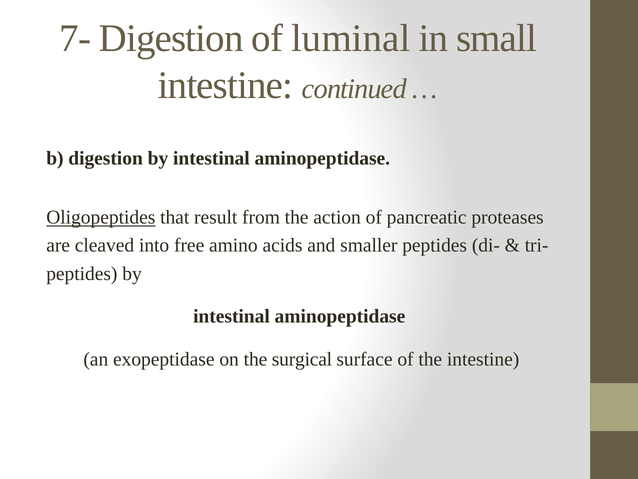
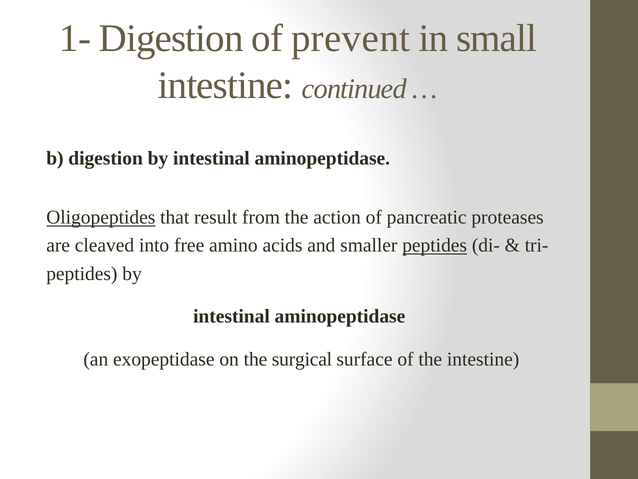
7-: 7- -> 1-
luminal: luminal -> prevent
peptides at (435, 245) underline: none -> present
